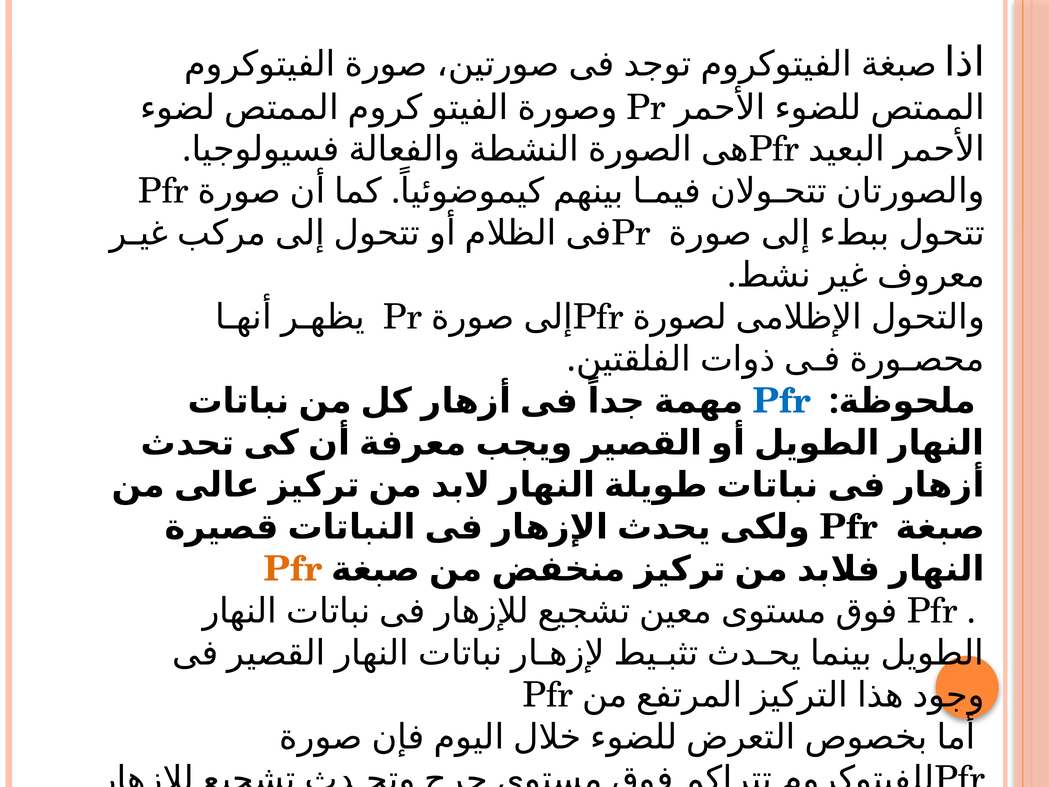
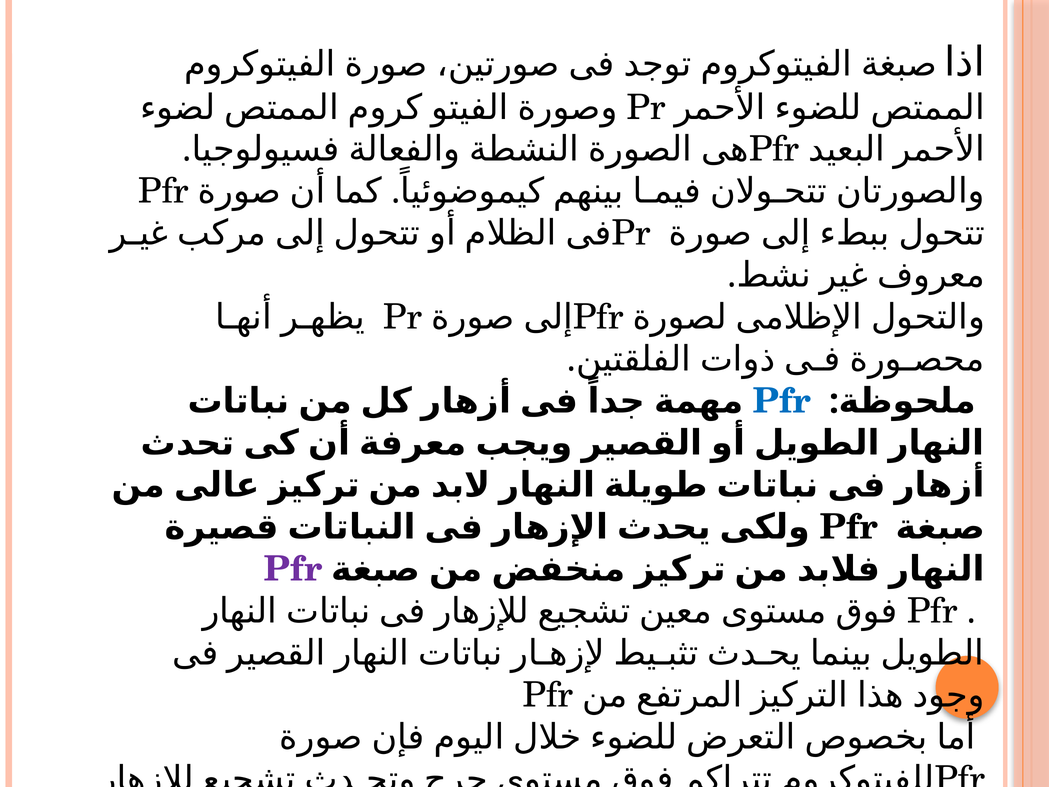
Pfr at (293, 569) colour: orange -> purple
